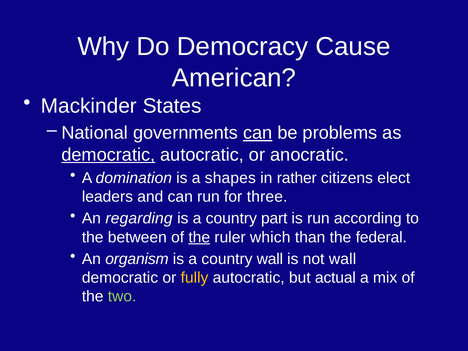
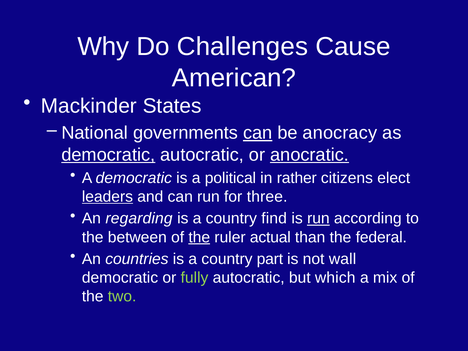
Democracy: Democracy -> Challenges
problems: problems -> anocracy
anocratic underline: none -> present
A domination: domination -> democratic
shapes: shapes -> political
leaders underline: none -> present
part: part -> find
run at (318, 218) underline: none -> present
which: which -> actual
organism: organism -> countries
country wall: wall -> part
fully colour: yellow -> light green
actual: actual -> which
